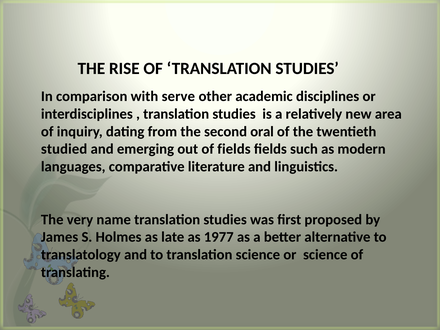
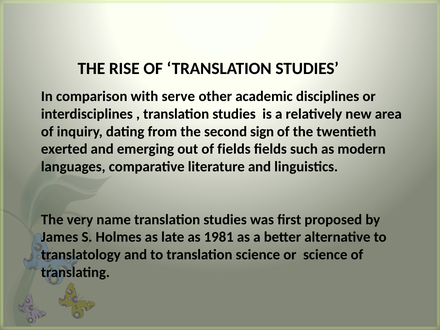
oral: oral -> sign
studied: studied -> exerted
1977: 1977 -> 1981
